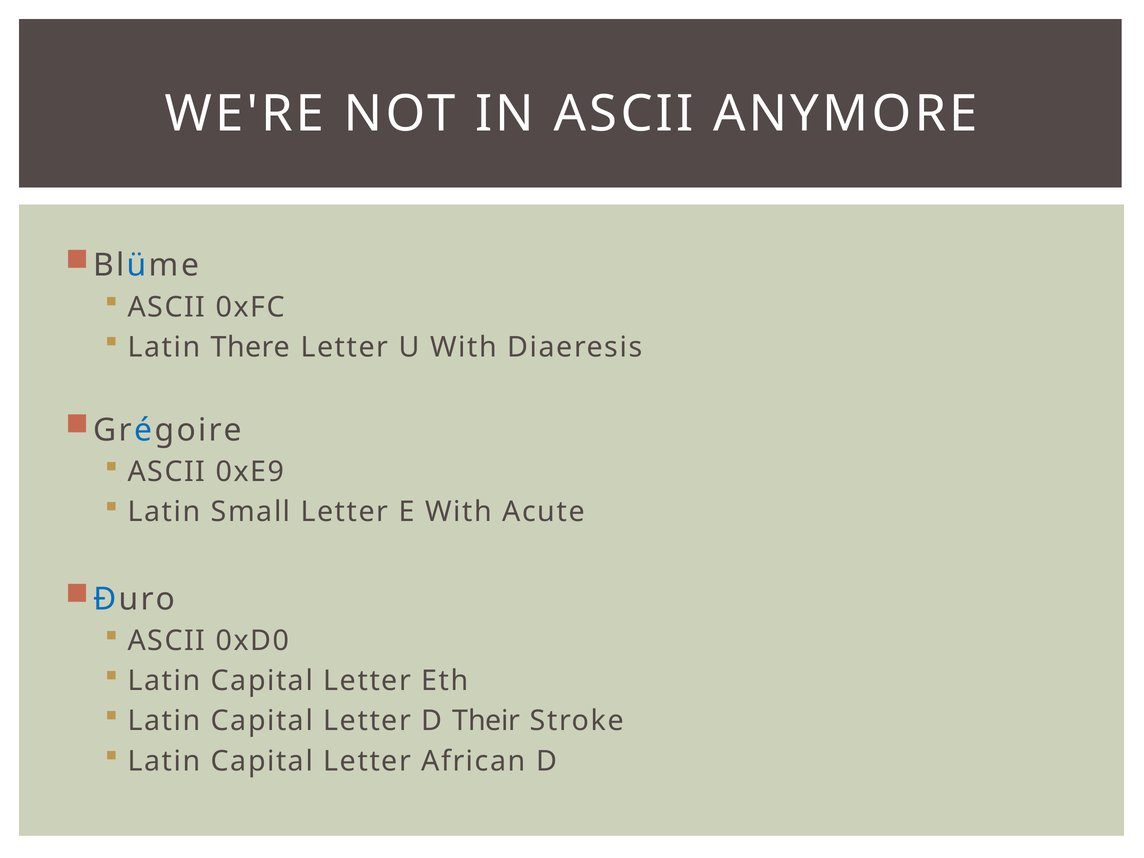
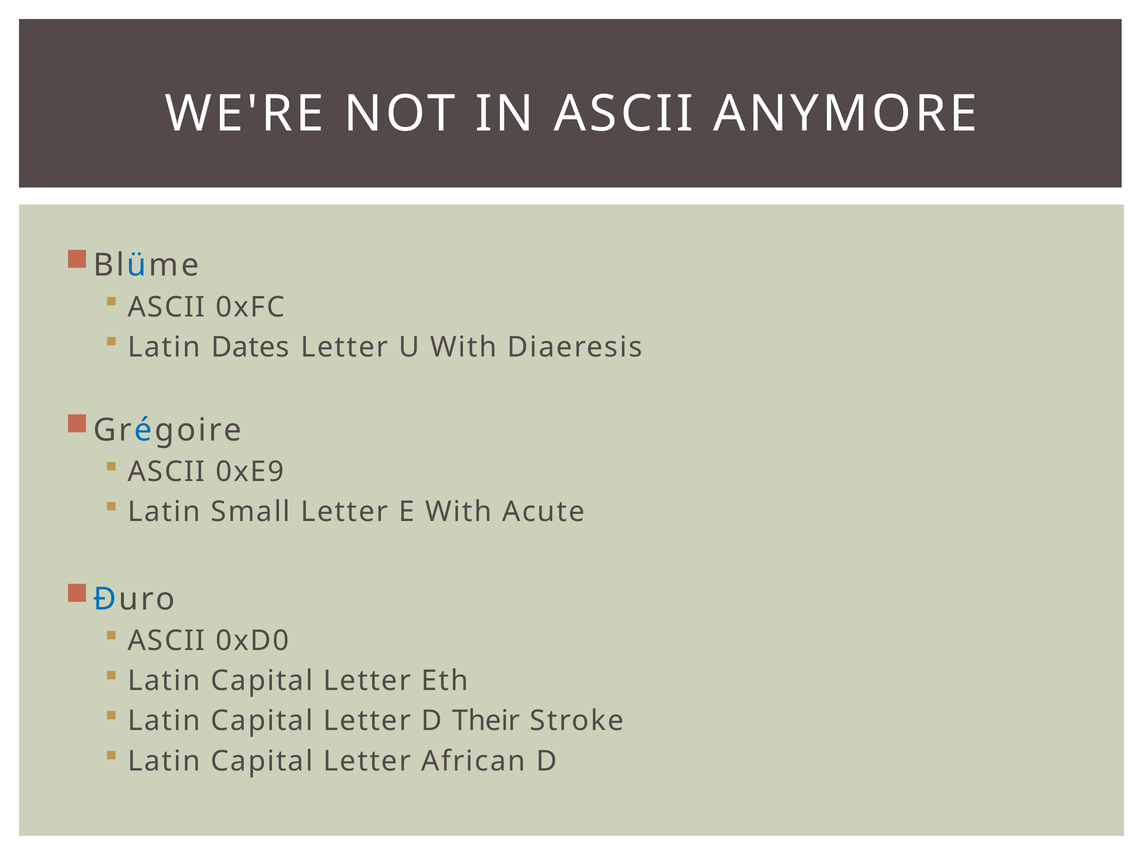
There: There -> Dates
